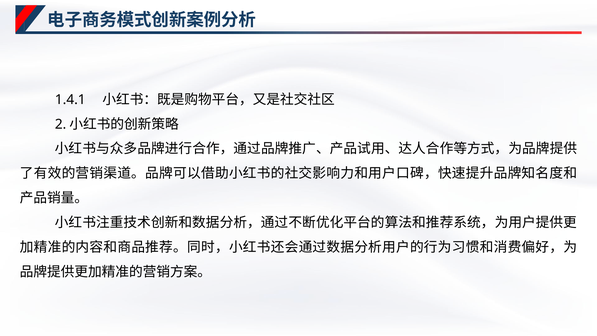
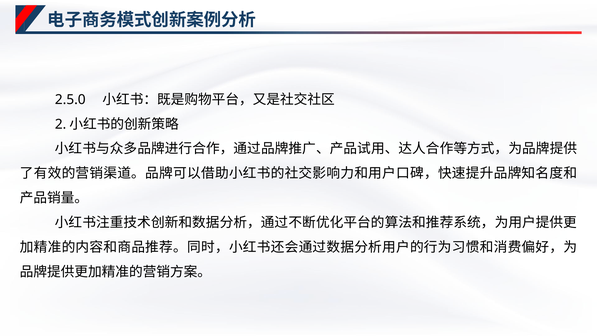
1.4.1: 1.4.1 -> 2.5.0
